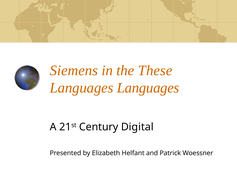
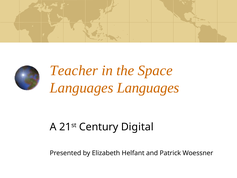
Siemens: Siemens -> Teacher
These: These -> Space
